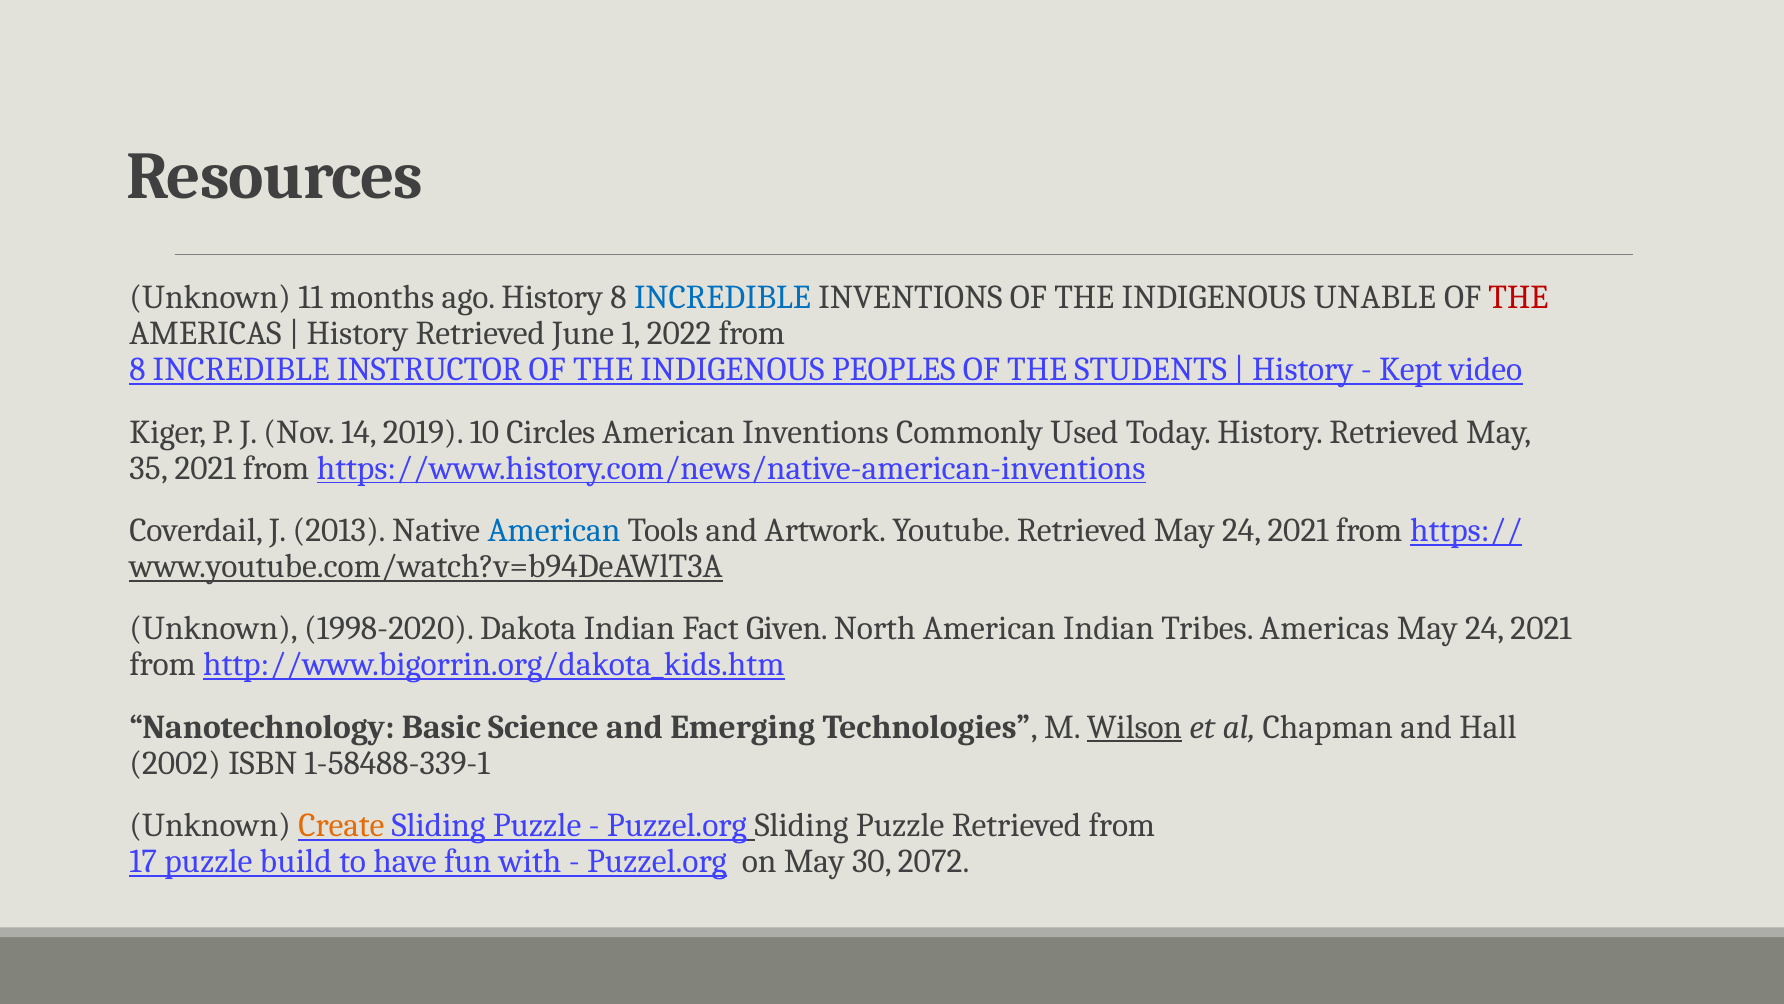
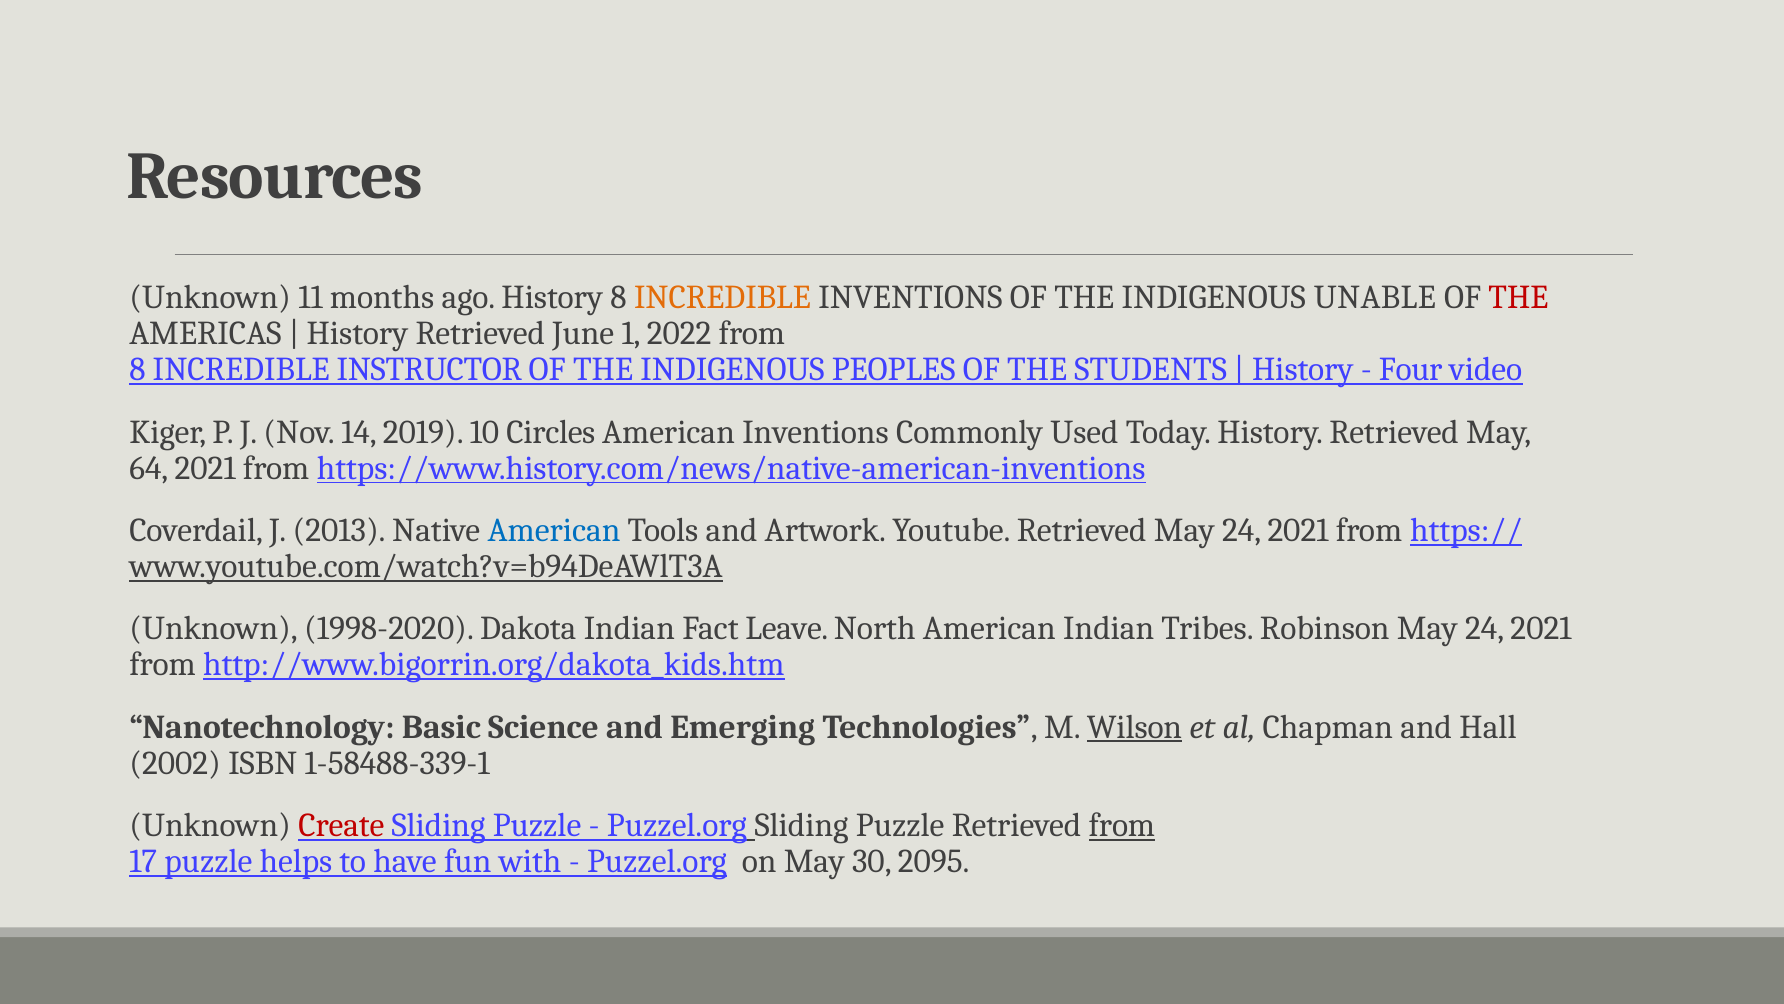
INCREDIBLE at (722, 297) colour: blue -> orange
Kept: Kept -> Four
35: 35 -> 64
Given: Given -> Leave
Tribes Americas: Americas -> Robinson
Create colour: orange -> red
from at (1122, 825) underline: none -> present
build: build -> helps
2072: 2072 -> 2095
